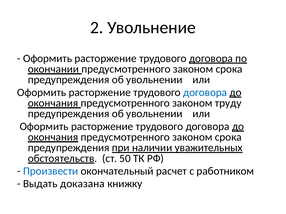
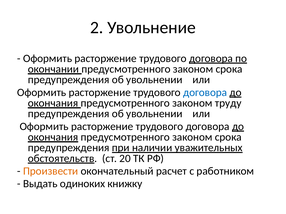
50: 50 -> 20
Произвести colour: blue -> orange
доказана: доказана -> одиноких
